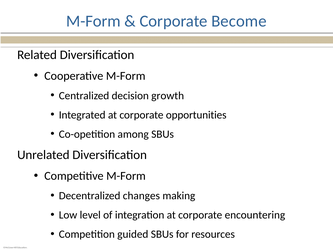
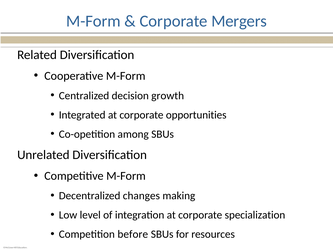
Become: Become -> Mergers
encountering: encountering -> specialization
guided: guided -> before
